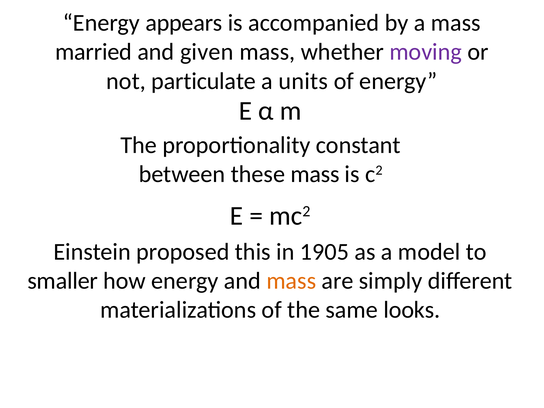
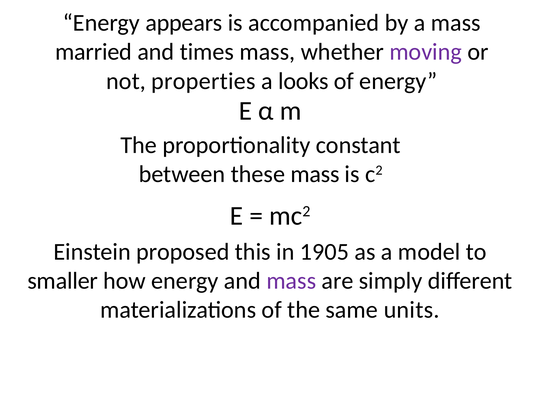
given: given -> times
particulate: particulate -> properties
units: units -> looks
mass at (291, 281) colour: orange -> purple
looks: looks -> units
